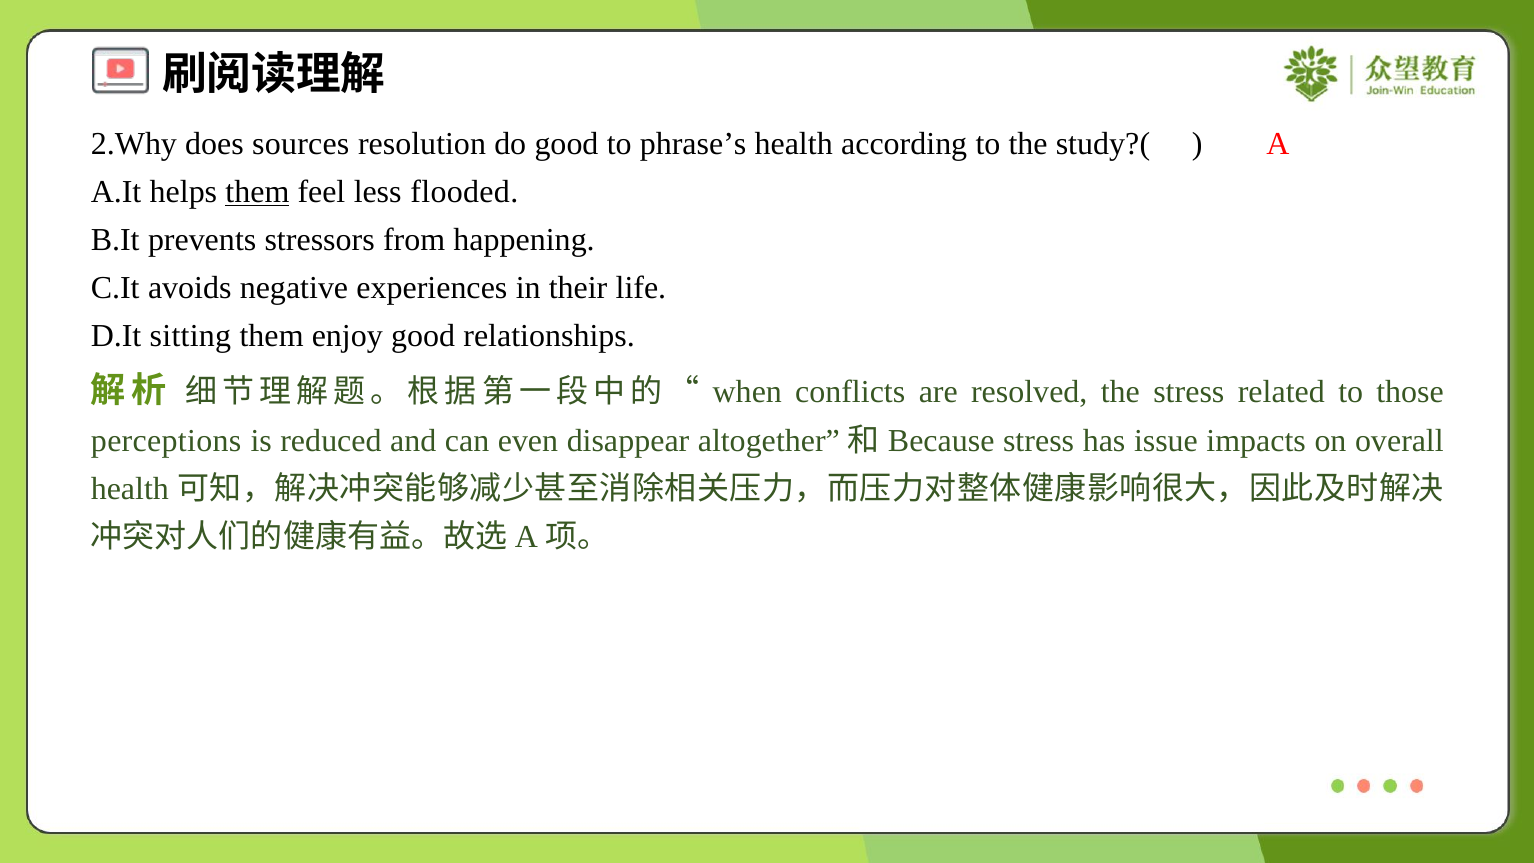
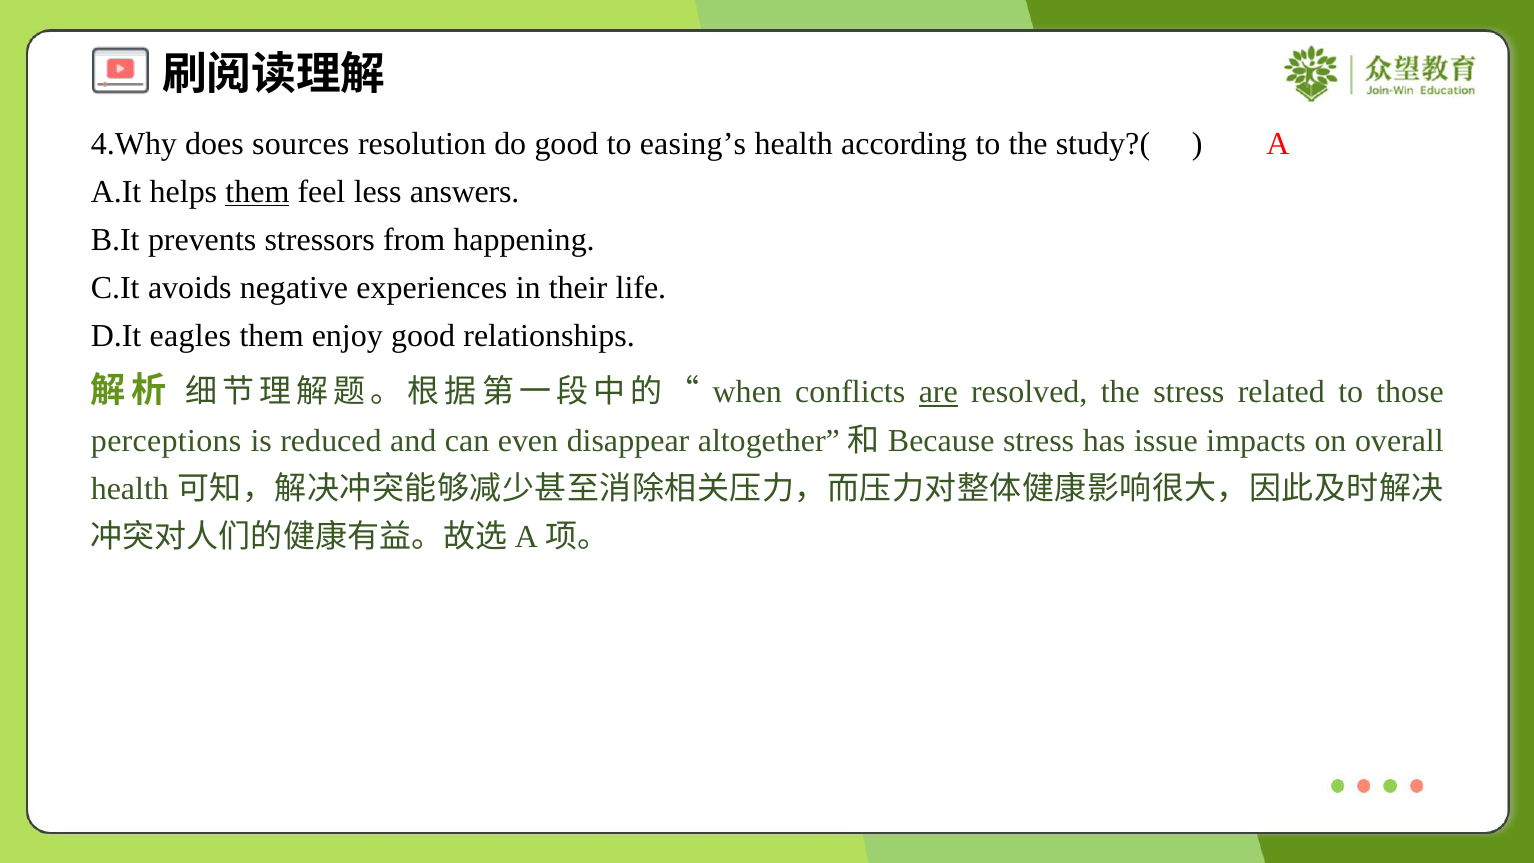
2.Why: 2.Why -> 4.Why
phrase’s: phrase’s -> easing’s
flooded: flooded -> answers
sitting: sitting -> eagles
are underline: none -> present
